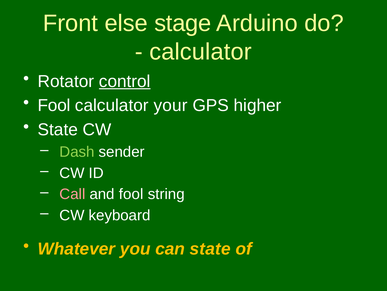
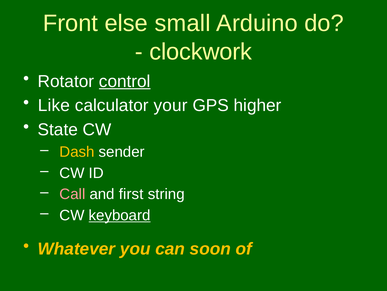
stage: stage -> small
calculator at (201, 52): calculator -> clockwork
Fool at (54, 105): Fool -> Like
Dash colour: light green -> yellow
and fool: fool -> first
keyboard underline: none -> present
can state: state -> soon
